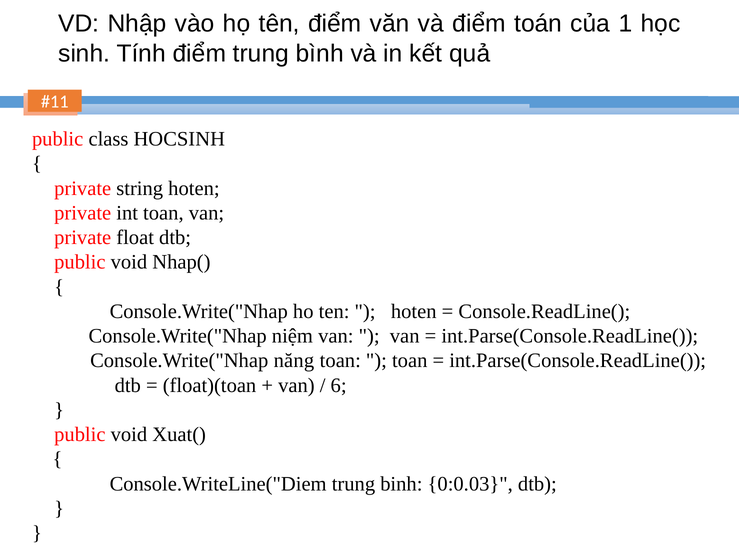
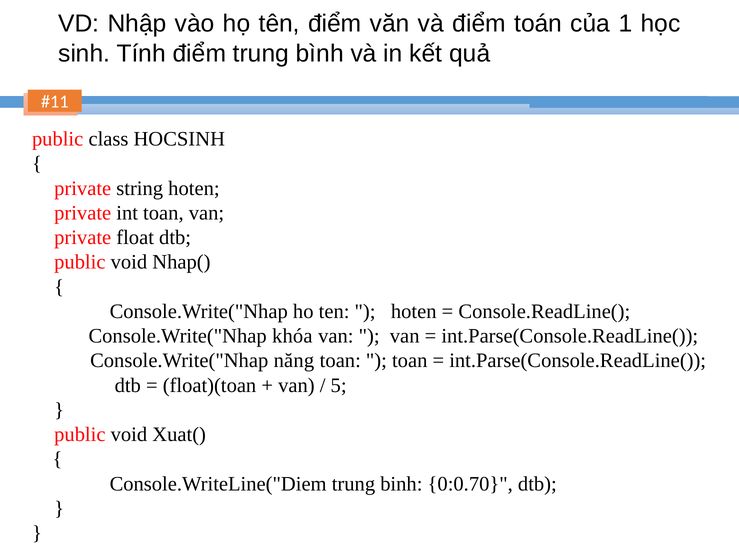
niệm: niệm -> khóa
6: 6 -> 5
0:0.03: 0:0.03 -> 0:0.70
